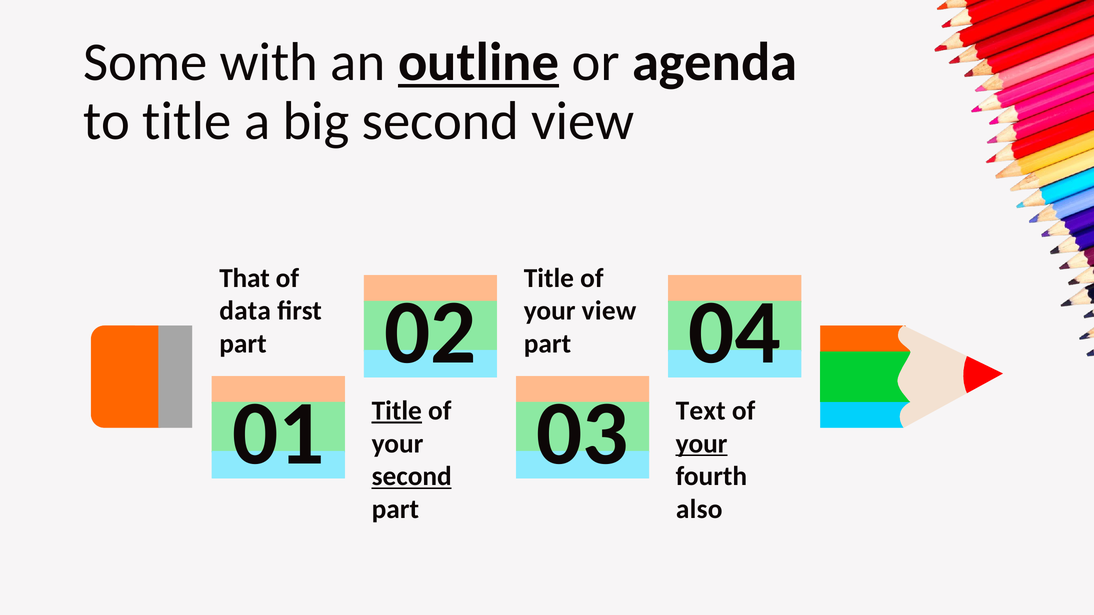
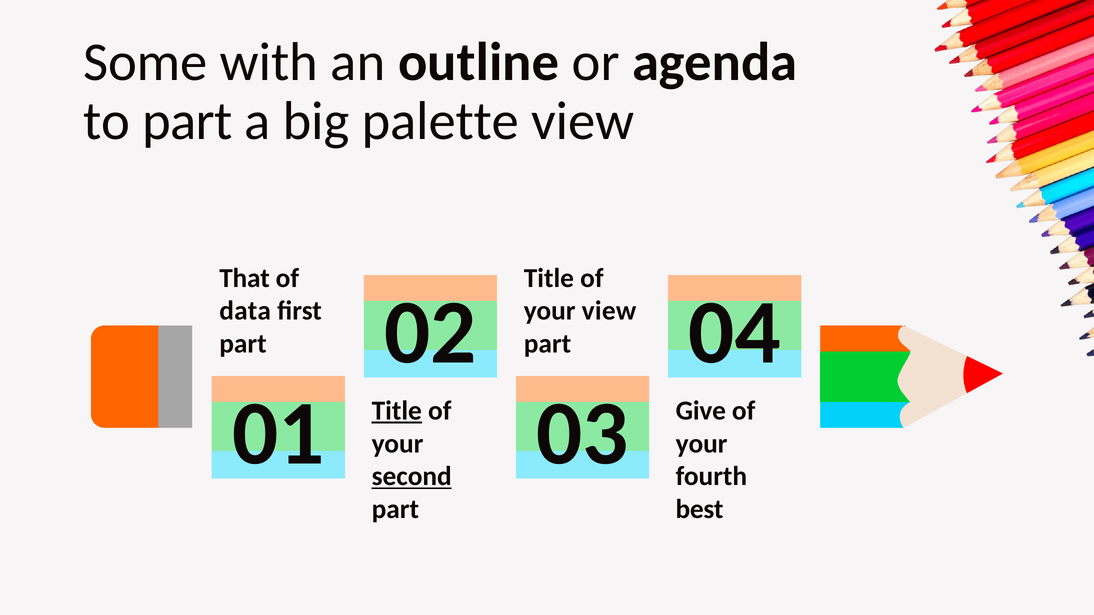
outline underline: present -> none
to title: title -> part
big second: second -> palette
Text: Text -> Give
your at (702, 444) underline: present -> none
also: also -> best
